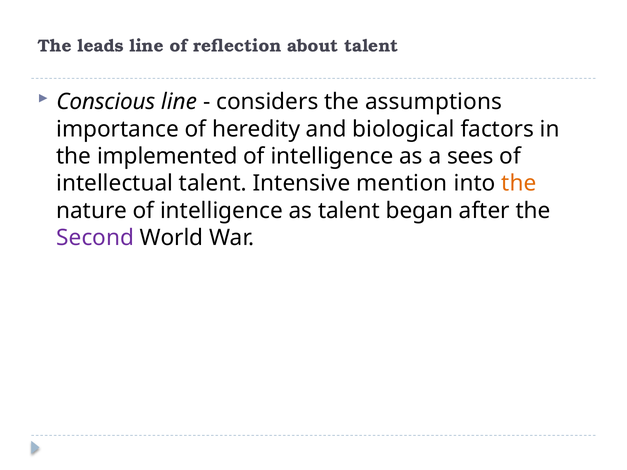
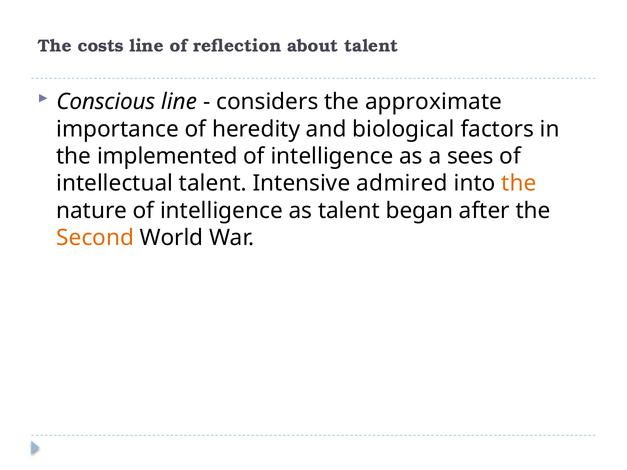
leads: leads -> costs
assumptions: assumptions -> approximate
mention: mention -> admired
Second colour: purple -> orange
